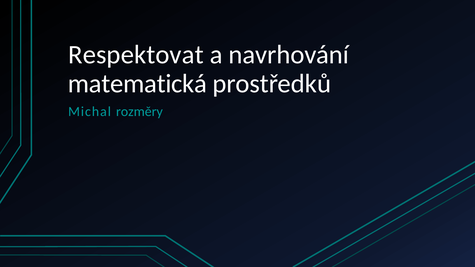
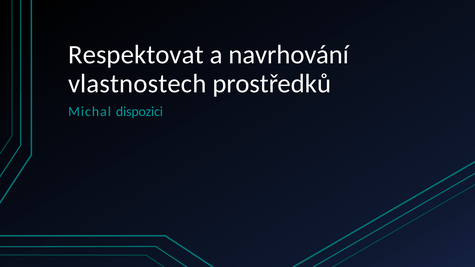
matematická: matematická -> vlastnostech
rozměry: rozměry -> dispozici
